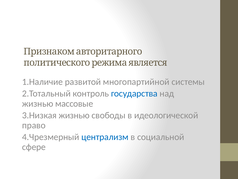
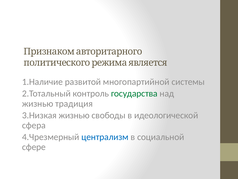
государства colour: blue -> green
массовые: массовые -> традиция
право: право -> сфера
